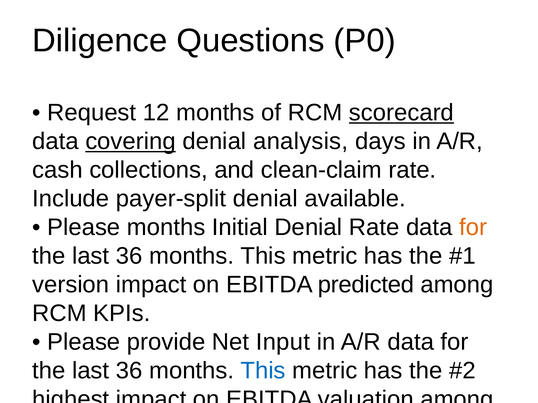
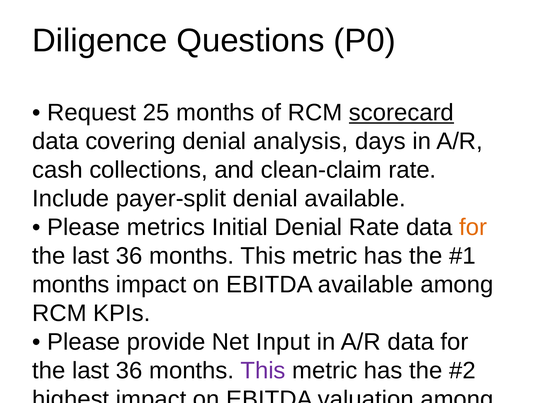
12: 12 -> 25
covering underline: present -> none
Please months: months -> metrics
version at (71, 285): version -> months
EBITDA predicted: predicted -> available
This at (263, 371) colour: blue -> purple
